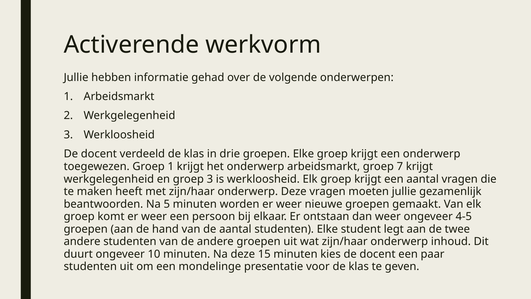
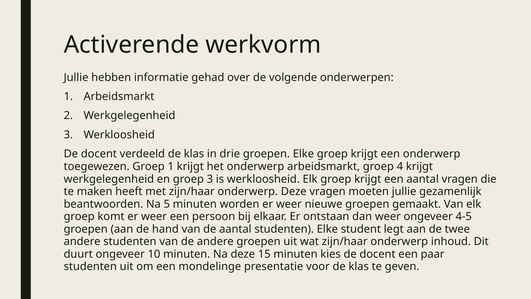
7: 7 -> 4
